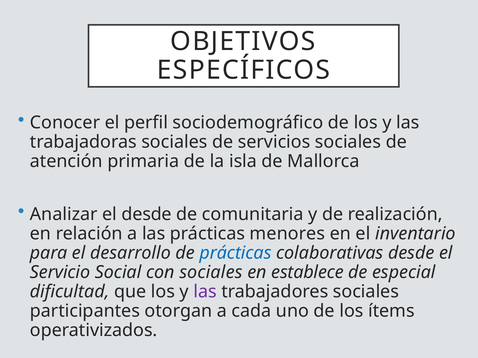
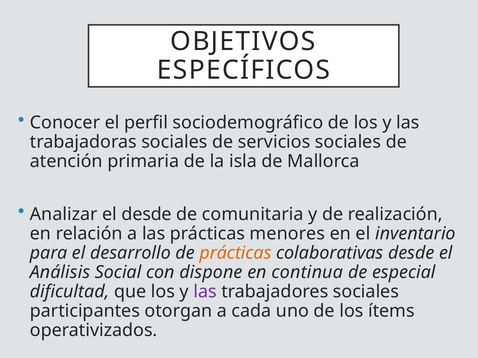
prácticas at (235, 253) colour: blue -> orange
Servicio: Servicio -> Análisis
con sociales: sociales -> dispone
establece: establece -> continua
